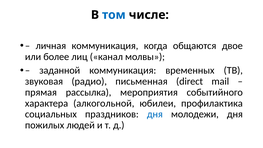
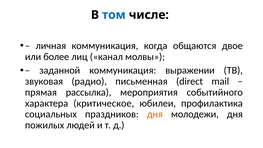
временных: временных -> выражении
алкогольной: алкогольной -> критическое
дня at (155, 114) colour: blue -> orange
